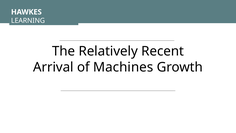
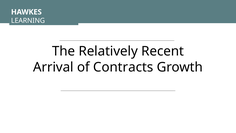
Machines: Machines -> Contracts
